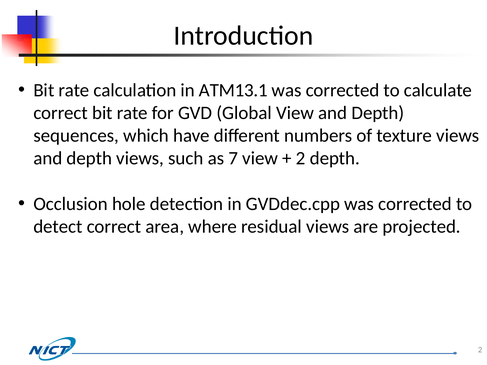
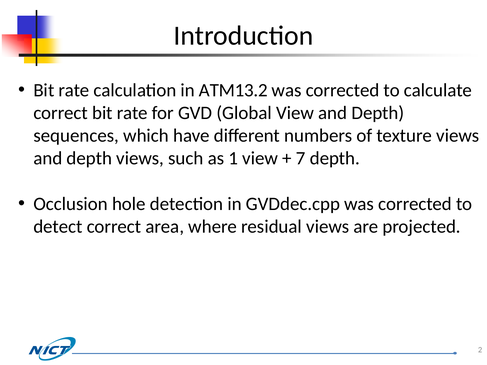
ATM13.1: ATM13.1 -> ATM13.2
7: 7 -> 1
2 at (301, 159): 2 -> 7
